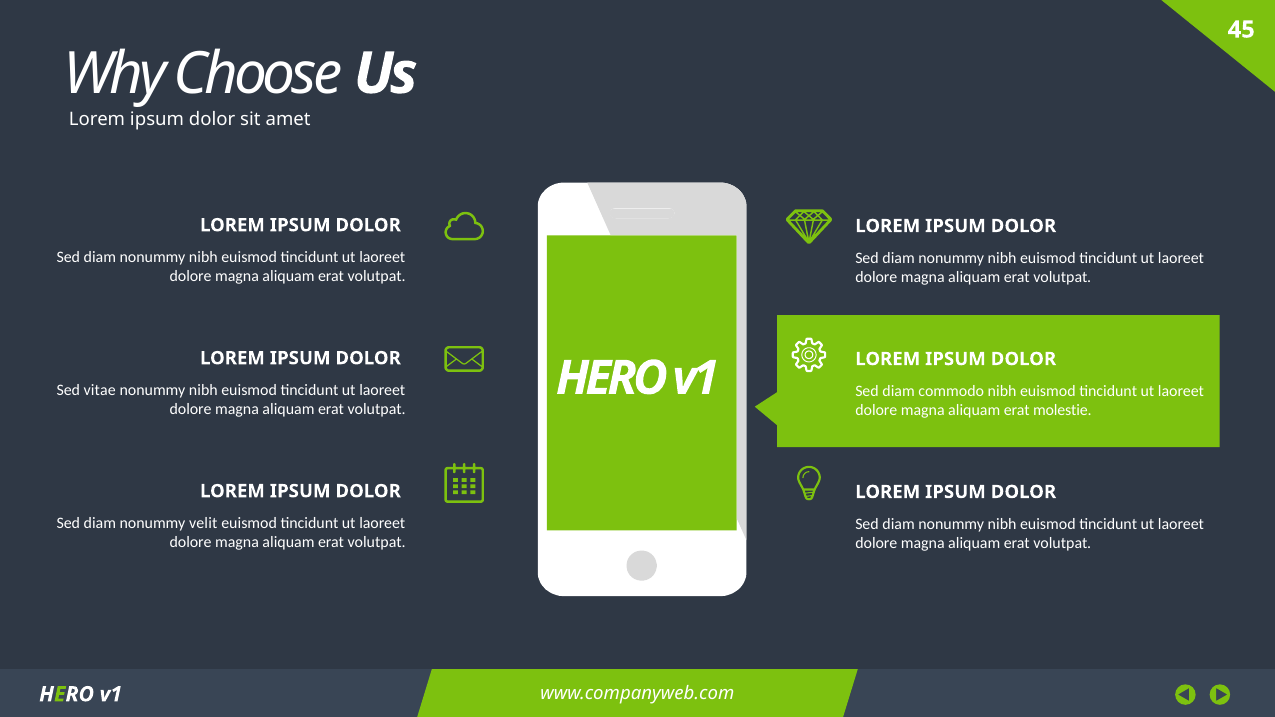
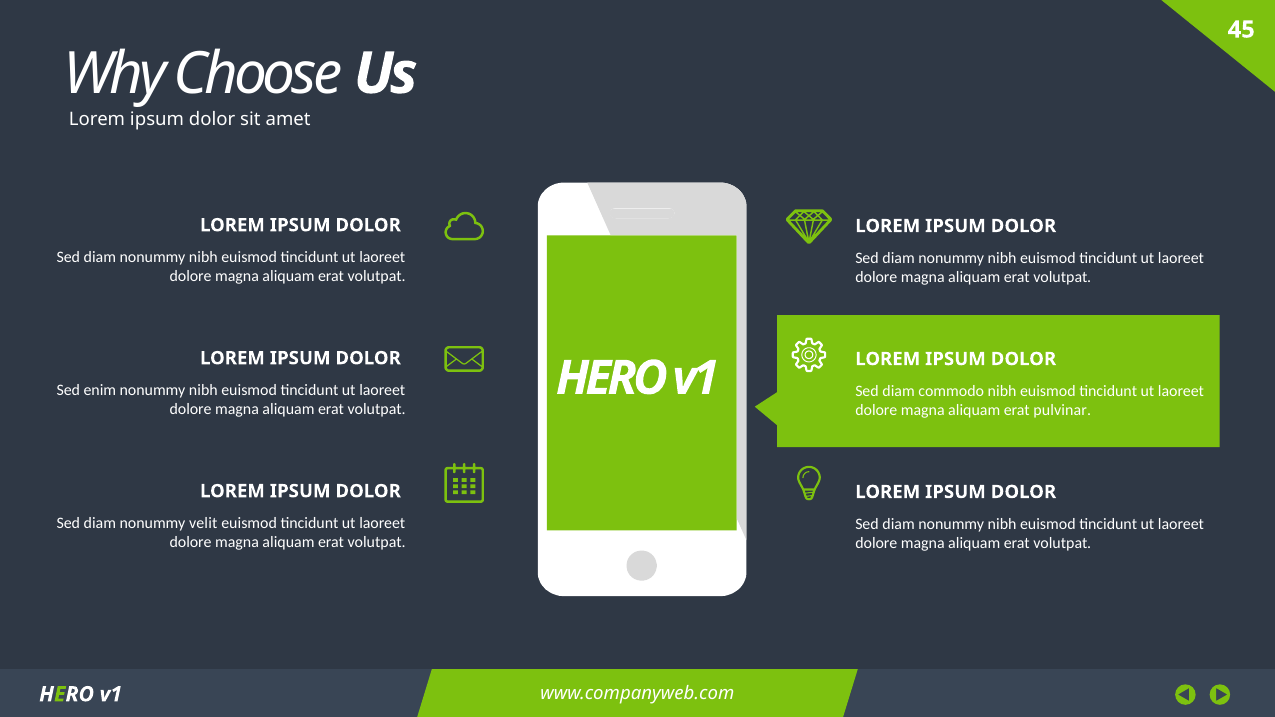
vitae: vitae -> enim
molestie: molestie -> pulvinar
